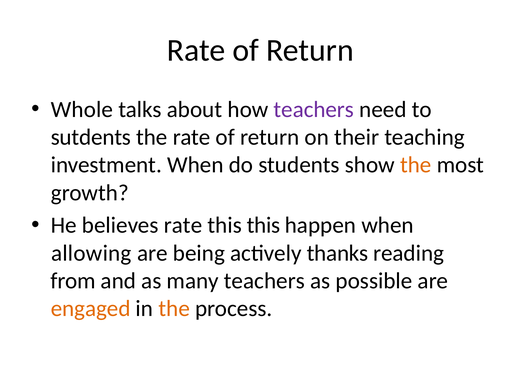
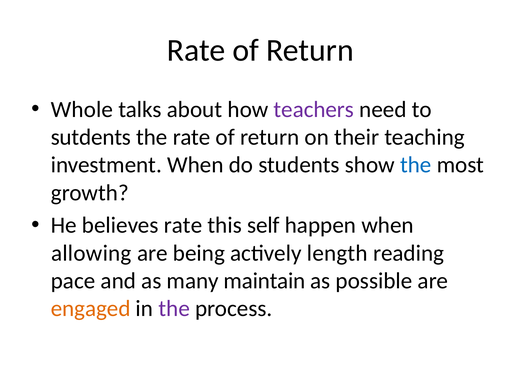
the at (416, 165) colour: orange -> blue
this this: this -> self
thanks: thanks -> length
from: from -> pace
many teachers: teachers -> maintain
the at (174, 308) colour: orange -> purple
